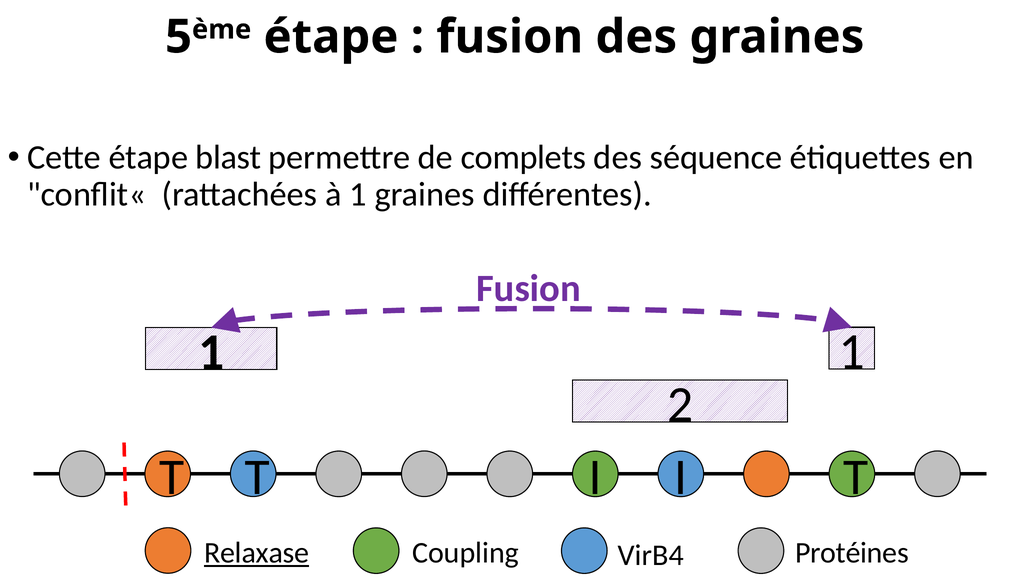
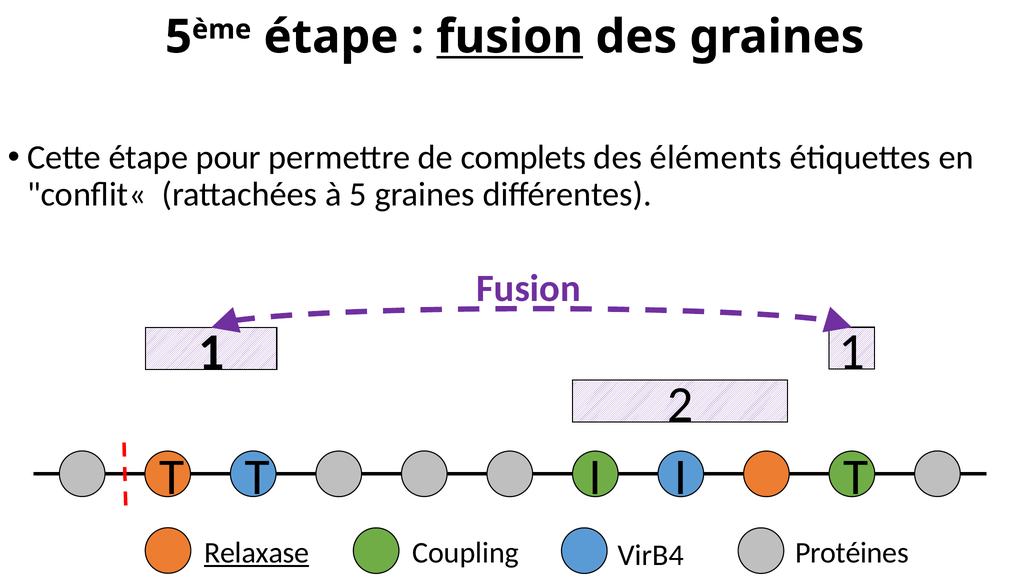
fusion at (510, 37) underline: none -> present
blast: blast -> pour
séquence: séquence -> éléments
à 1: 1 -> 5
